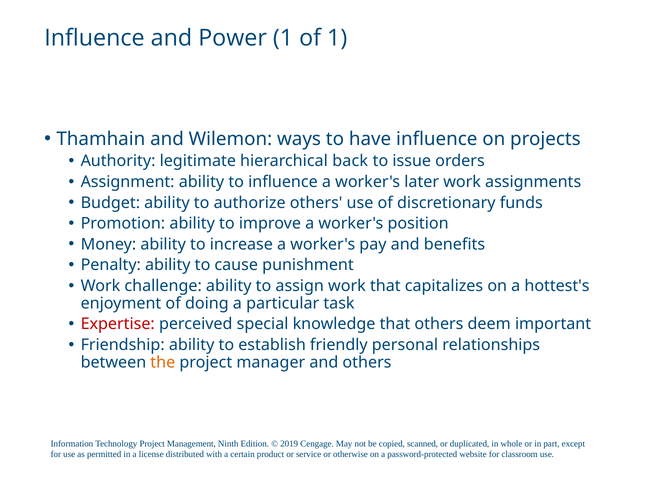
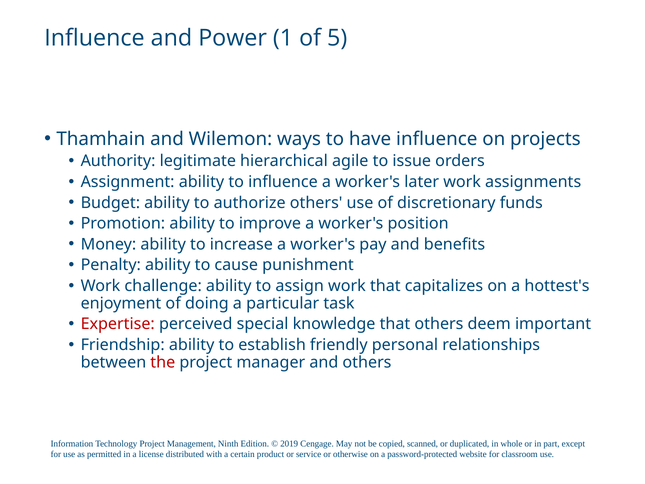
of 1: 1 -> 5
back: back -> agile
the colour: orange -> red
